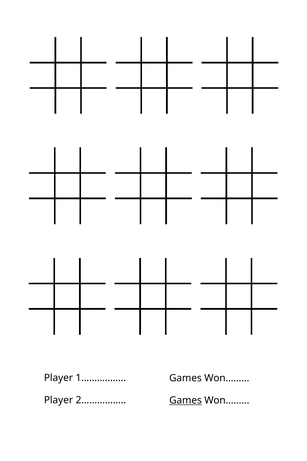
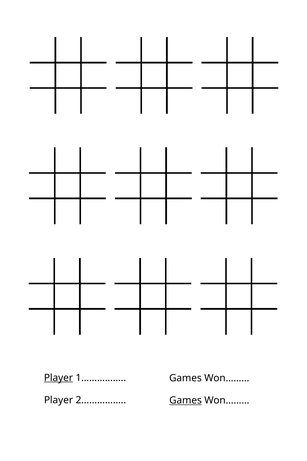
Player at (58, 377) underline: none -> present
